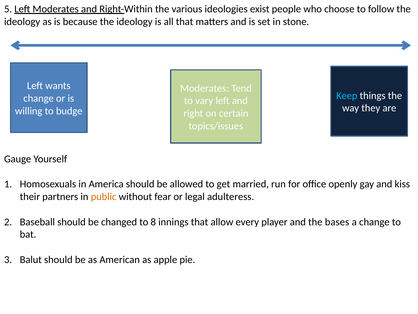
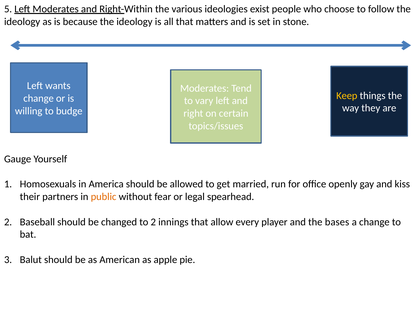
Keep colour: light blue -> yellow
adulteress: adulteress -> spearhead
to 8: 8 -> 2
